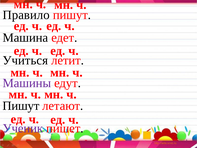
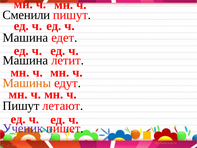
Правило: Правило -> Сменили
Учиться at (25, 60): Учиться -> Машина
Машины colour: purple -> orange
